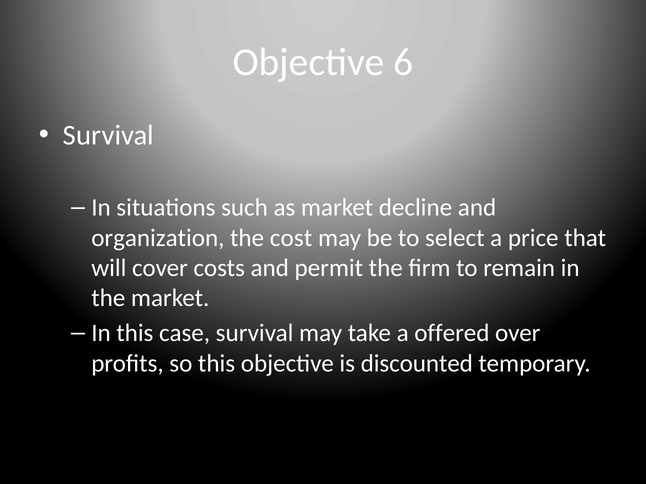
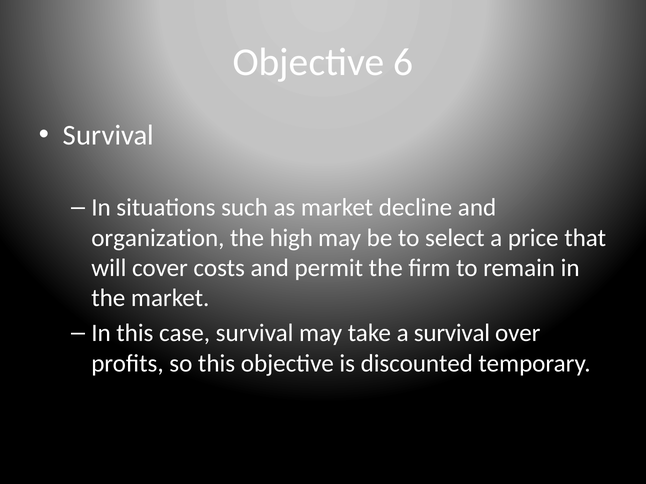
cost: cost -> high
a offered: offered -> survival
